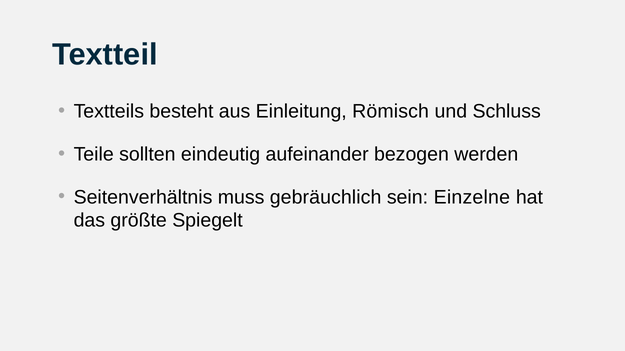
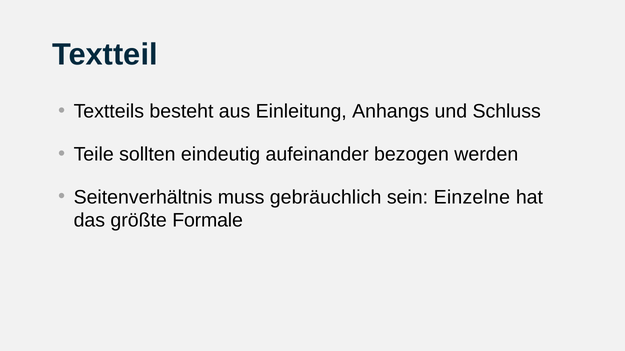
Römisch: Römisch -> Anhangs
Spiegelt: Spiegelt -> Formale
